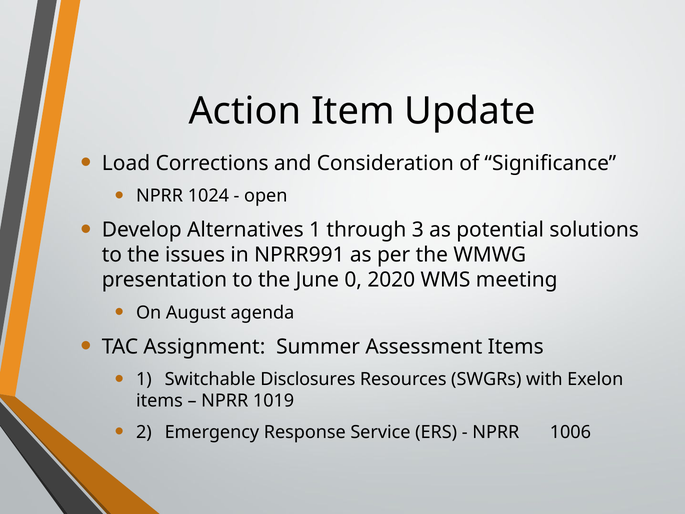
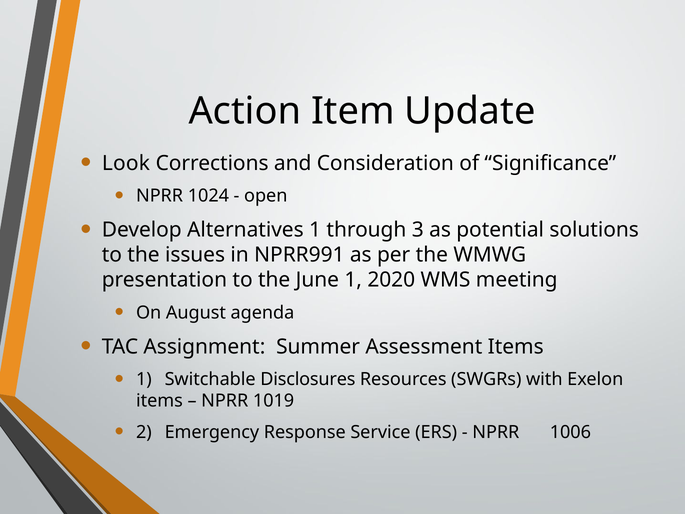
Load: Load -> Look
June 0: 0 -> 1
